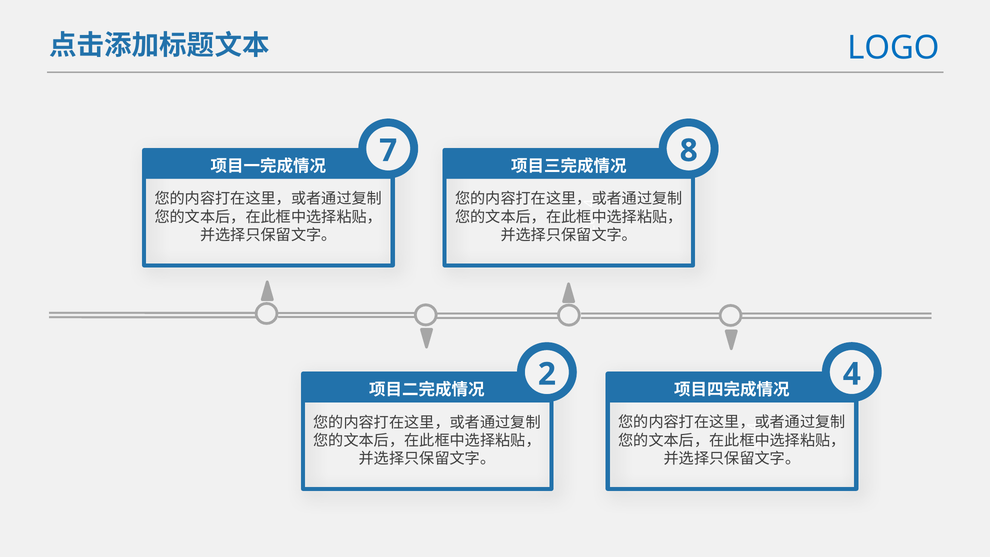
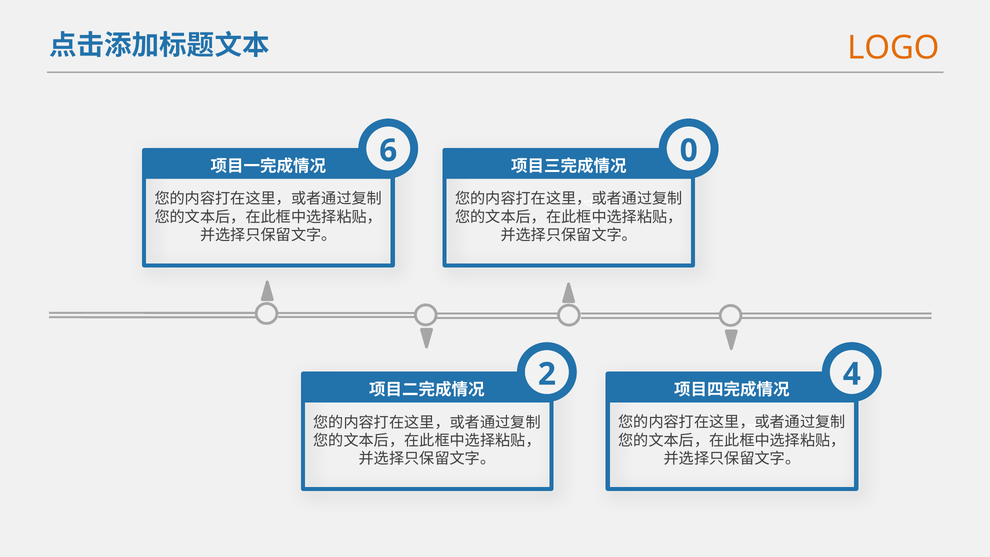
LOGO colour: blue -> orange
7: 7 -> 6
8 at (689, 151): 8 -> 0
